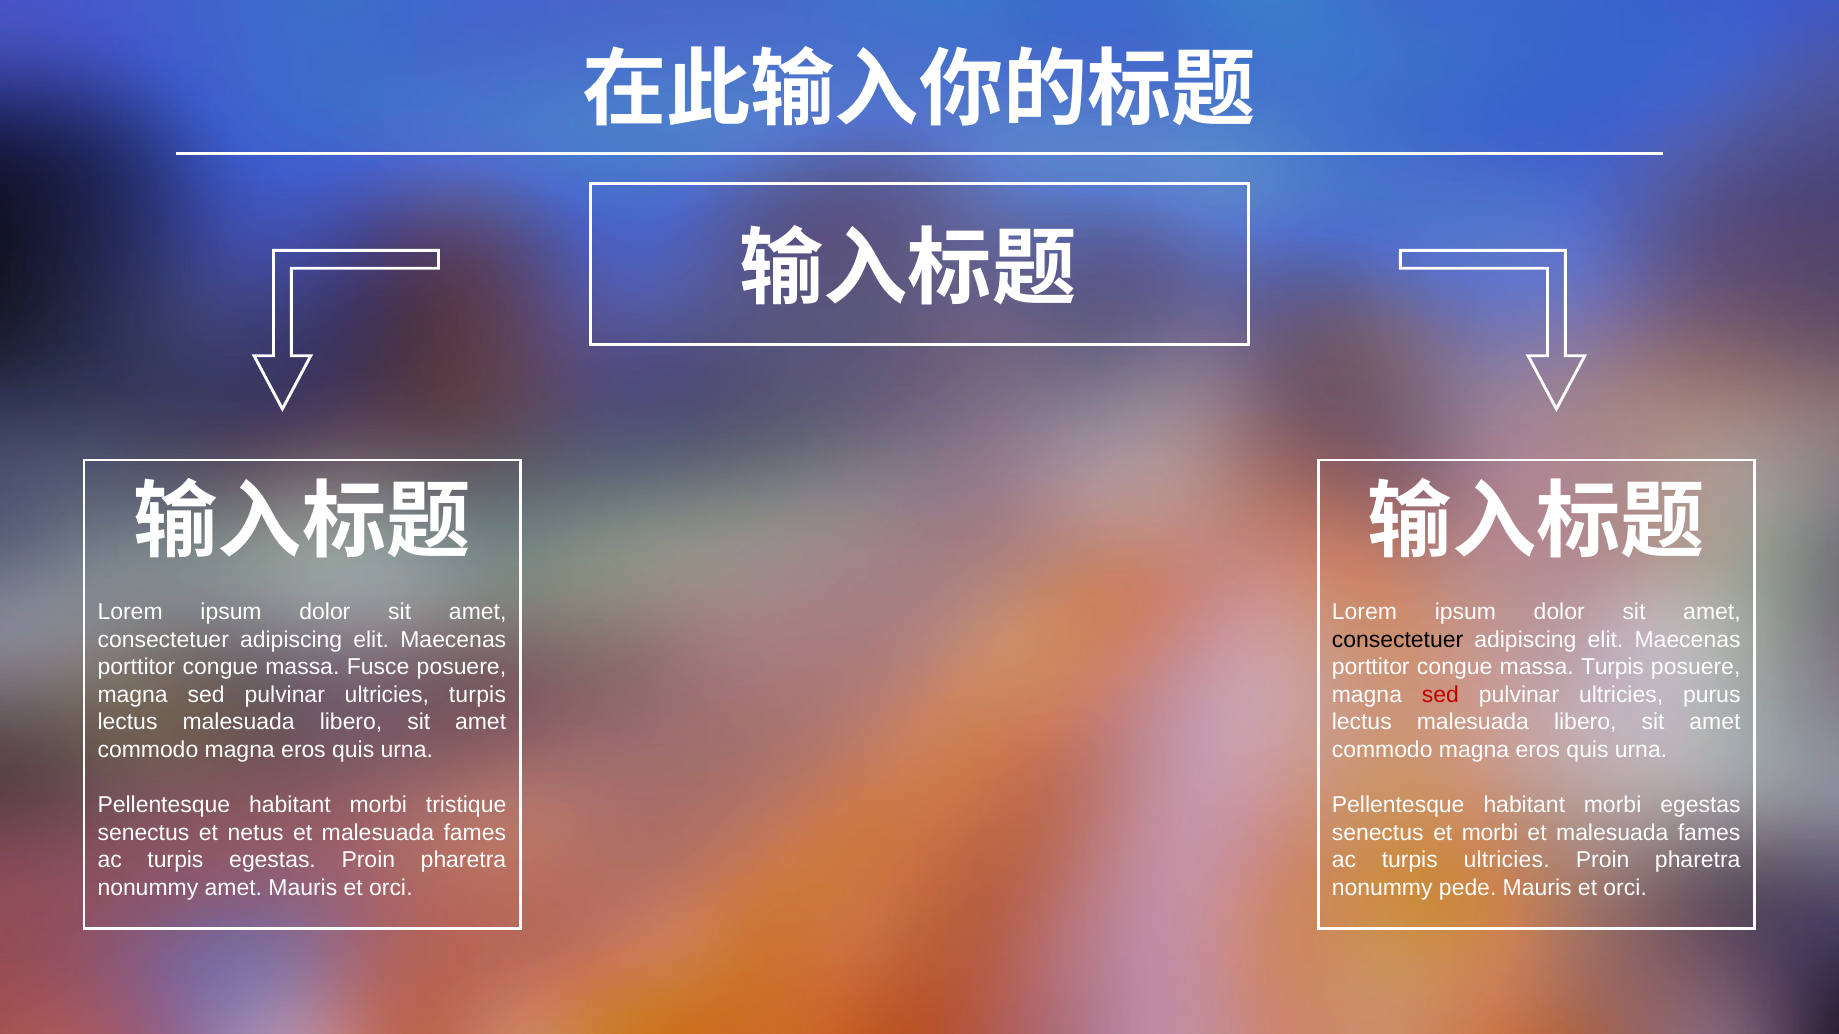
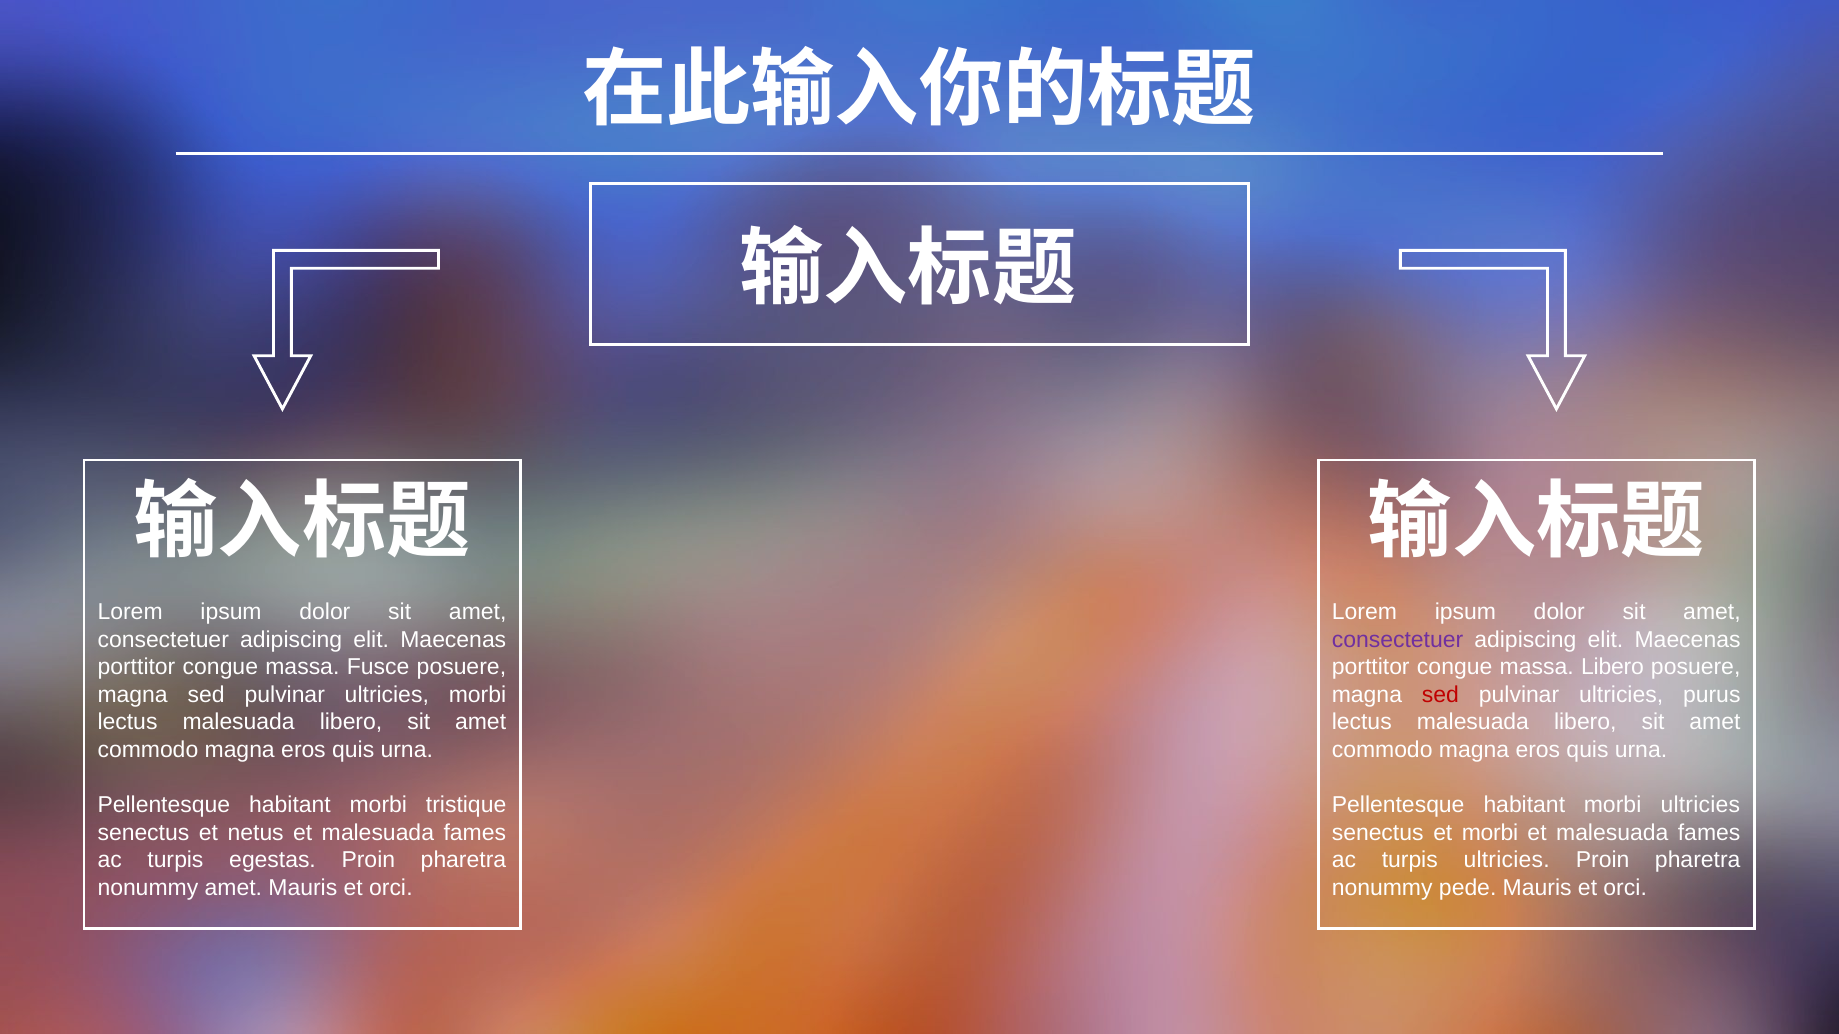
consectetuer at (1398, 640) colour: black -> purple
massa Turpis: Turpis -> Libero
ultricies turpis: turpis -> morbi
morbi egestas: egestas -> ultricies
